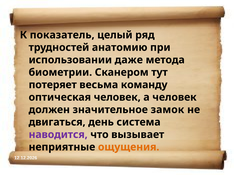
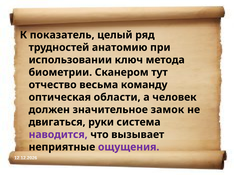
даже: даже -> ключ
потеряет: потеряет -> отчество
оптическая человек: человек -> области
день: день -> руки
ощущения colour: orange -> purple
